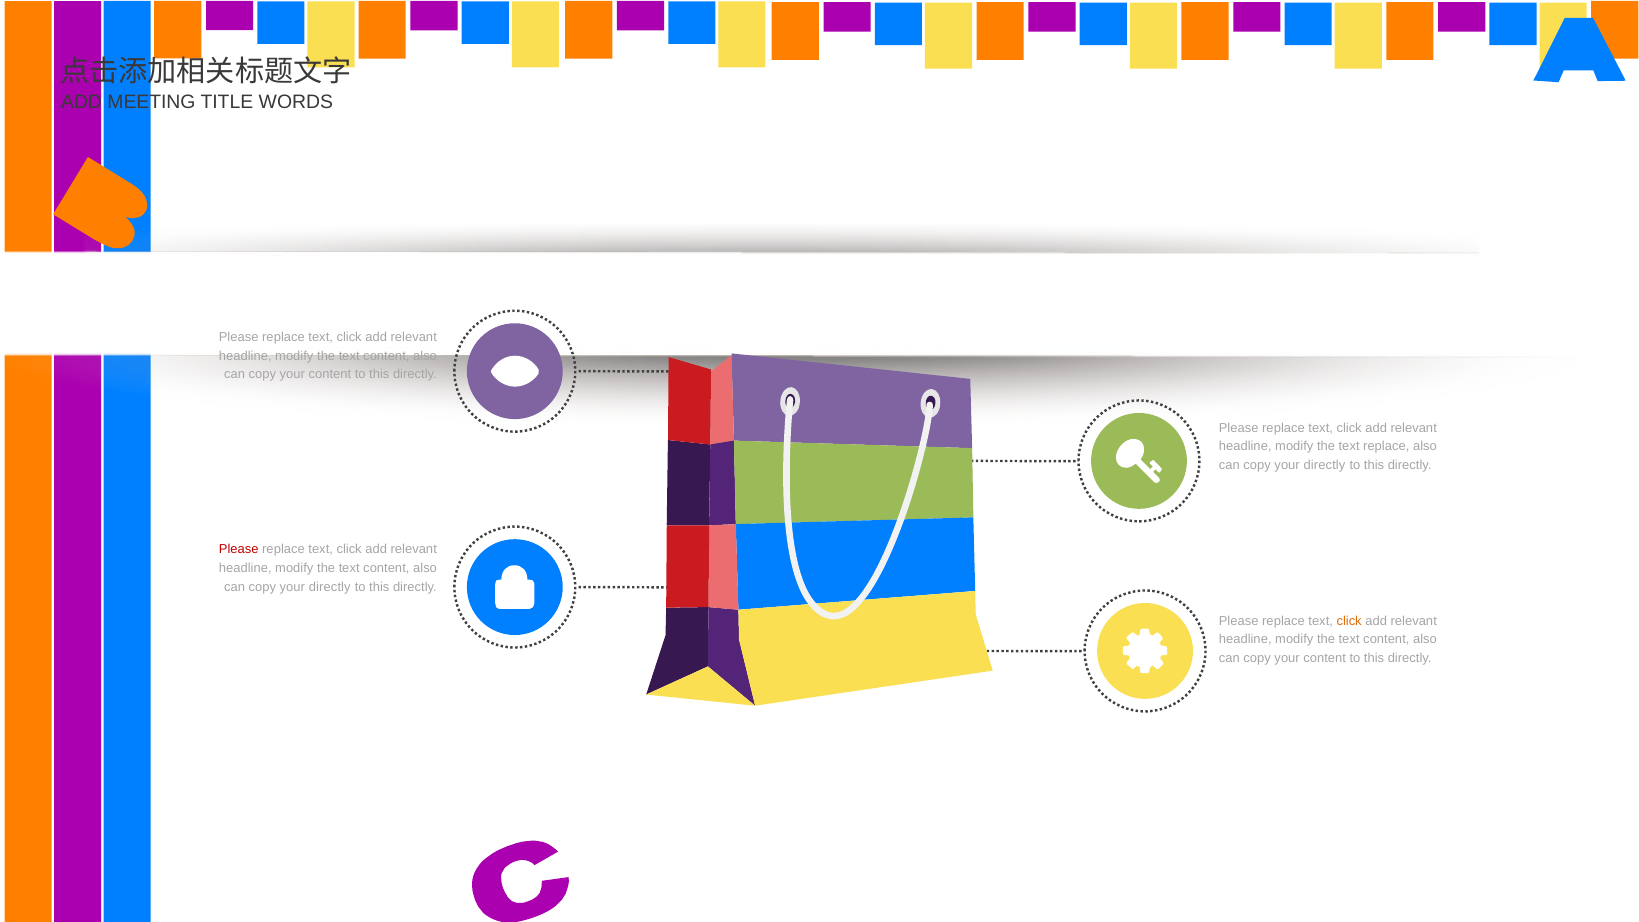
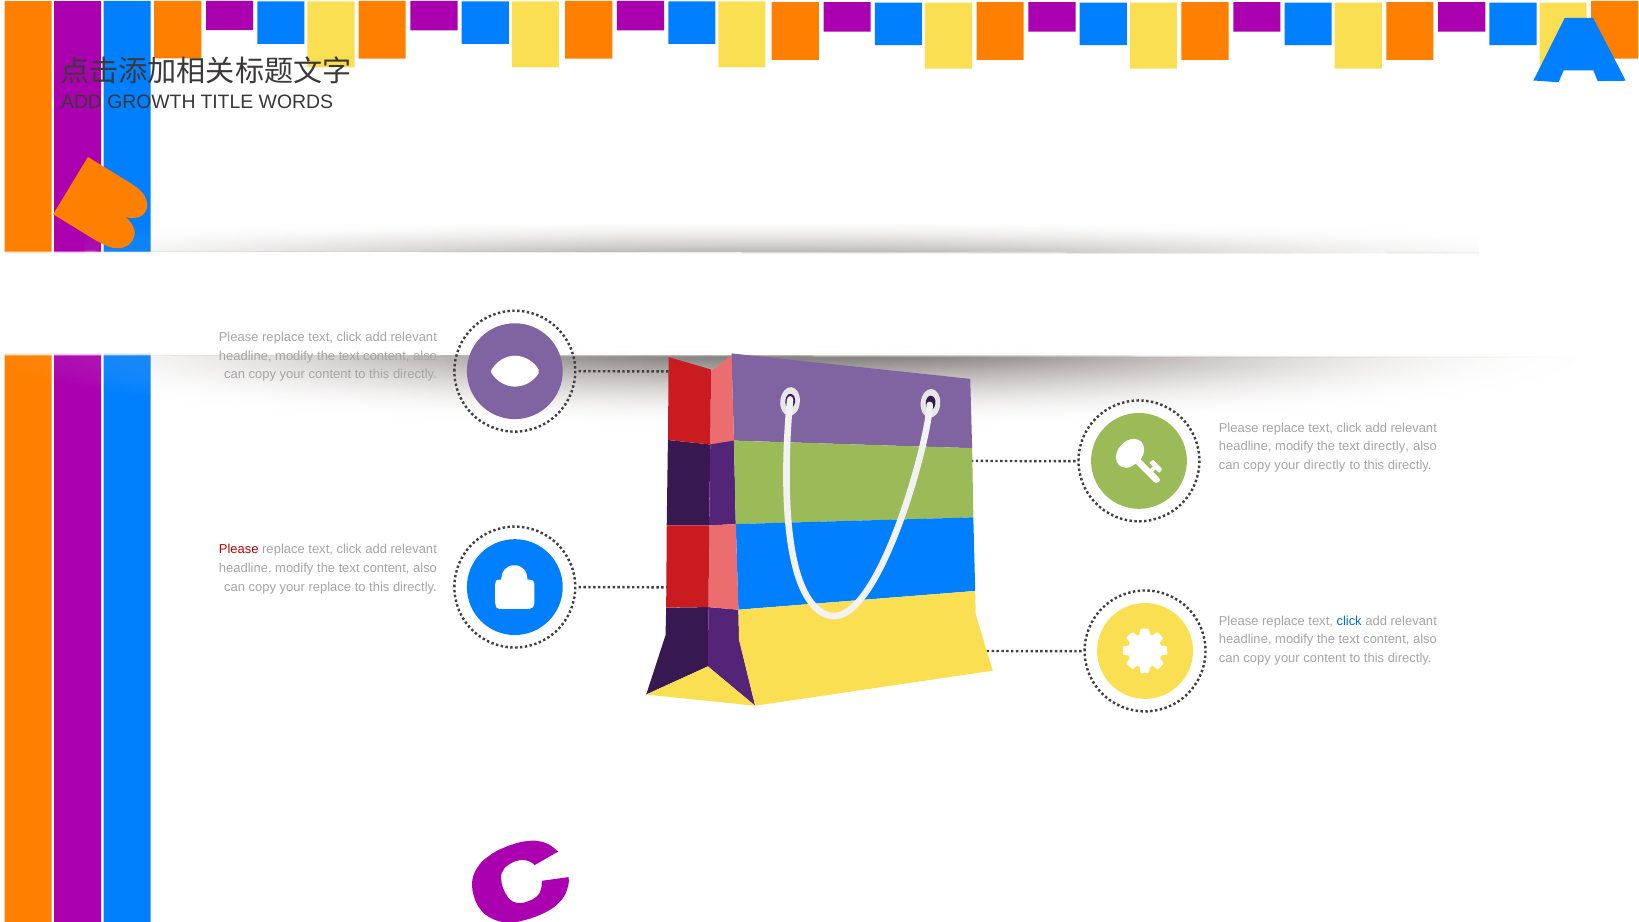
MEETING: MEETING -> GROWTH
text replace: replace -> directly
directly at (330, 587): directly -> replace
click at (1349, 621) colour: orange -> blue
